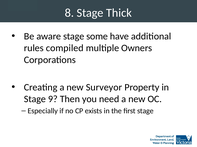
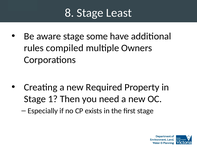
Thick: Thick -> Least
Surveyor: Surveyor -> Required
9: 9 -> 1
